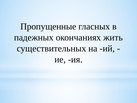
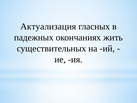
Пропущенные: Пропущенные -> Актуализация
